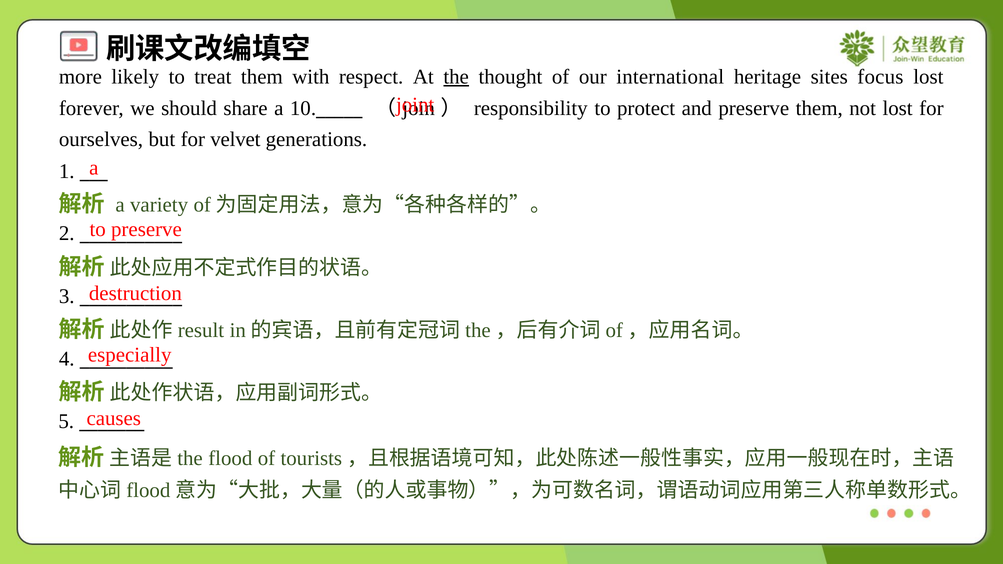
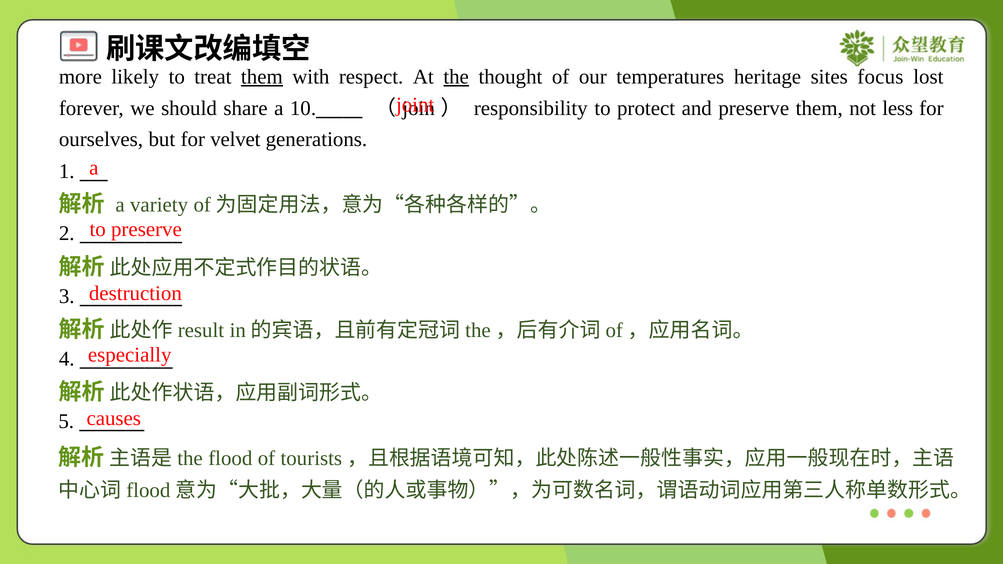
them at (262, 77) underline: none -> present
international: international -> temperatures
not lost: lost -> less
